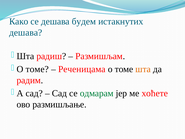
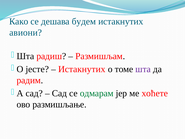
дешава at (26, 32): дешава -> авиони
томе at (37, 69): томе -> јесте
Реченицама at (82, 69): Реченицама -> Истакнутих
шта at (143, 69) colour: orange -> purple
